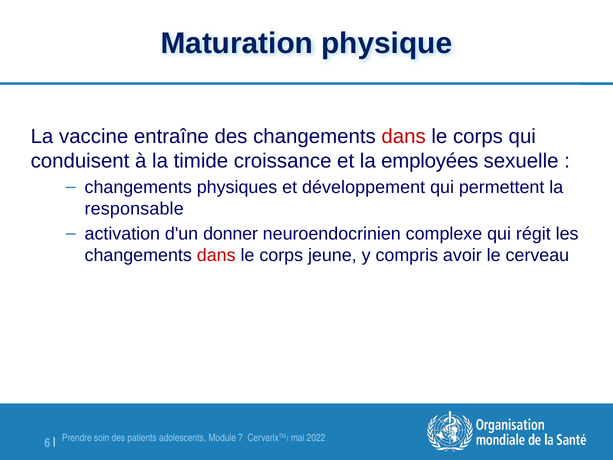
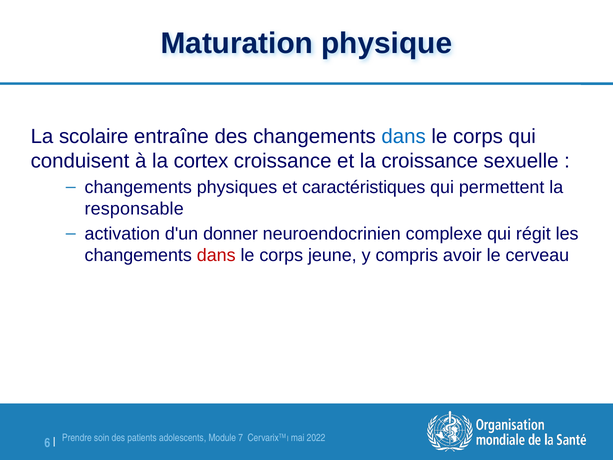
vaccine: vaccine -> scolaire
dans at (404, 136) colour: red -> blue
timide: timide -> cortex
la employées: employées -> croissance
développement: développement -> caractéristiques
